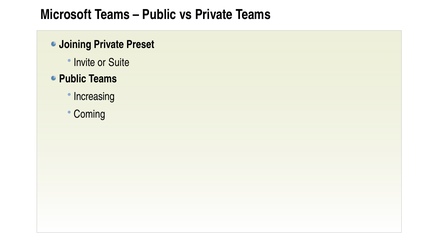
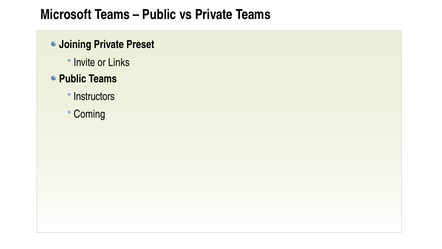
Suite: Suite -> Links
Increasing: Increasing -> Instructors
